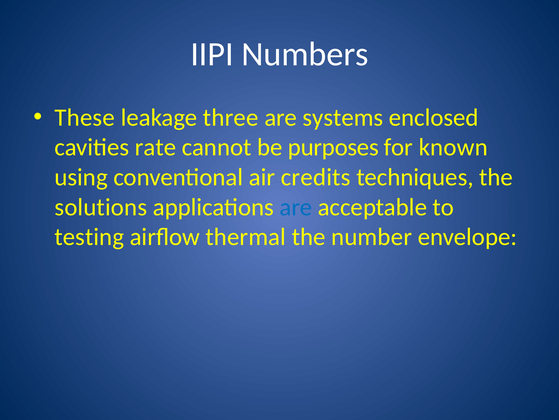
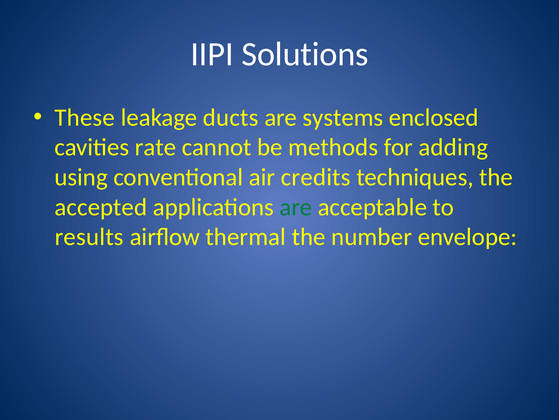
Numbers: Numbers -> Solutions
three: three -> ducts
purposes: purposes -> methods
known: known -> adding
solutions: solutions -> accepted
are at (296, 207) colour: blue -> green
testing: testing -> results
